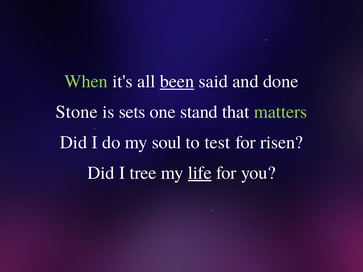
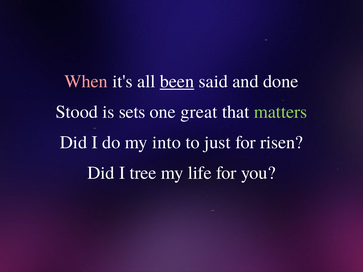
When colour: light green -> pink
Stone: Stone -> Stood
stand: stand -> great
soul: soul -> into
test: test -> just
life underline: present -> none
